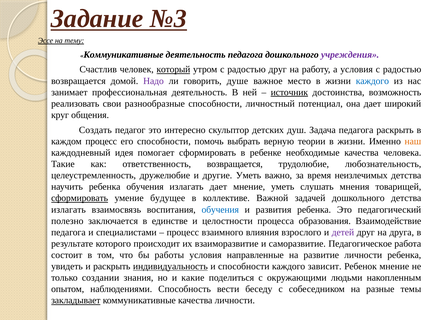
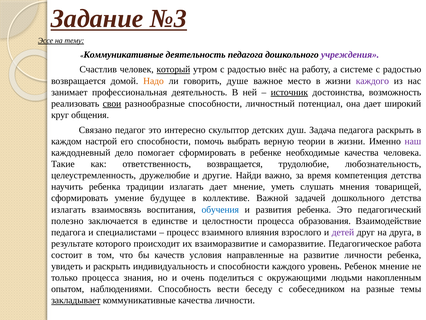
радостью друг: друг -> внёс
а условия: условия -> системе
Надо colour: purple -> orange
каждого at (372, 81) colour: blue -> purple
свои underline: none -> present
Создать: Создать -> Связано
каждом процесс: процесс -> настрой
наш colour: orange -> purple
идея: идея -> дело
другие Уметь: Уметь -> Найди
неизлечимых: неизлечимых -> компетенция
ребенка обучения: обучения -> традиции
сформировать at (80, 198) underline: present -> none
работы: работы -> качеств
индивидуальность underline: present -> none
зависит: зависит -> уровень
только создании: создании -> процесса
какие: какие -> очень
